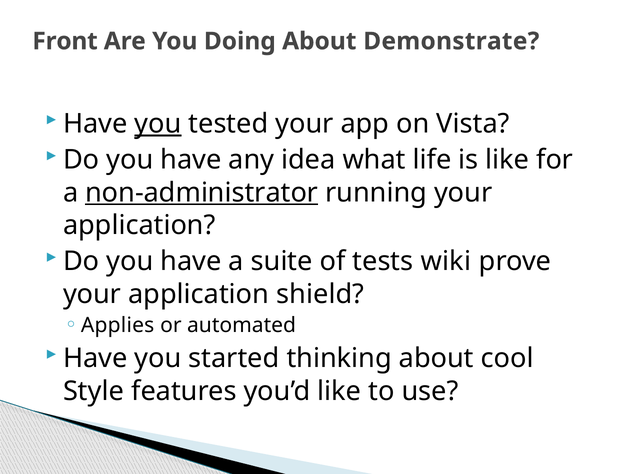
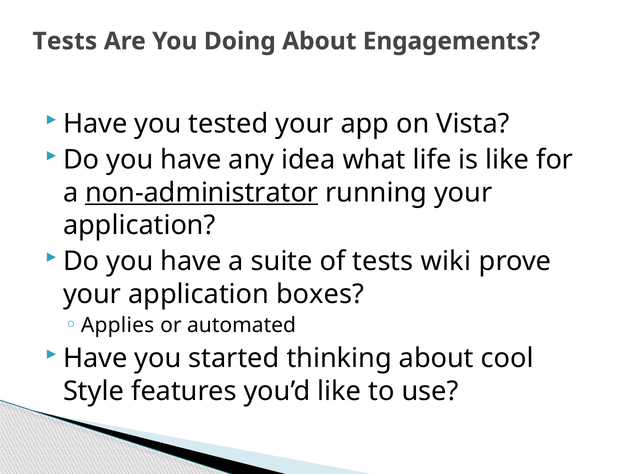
Front at (65, 41): Front -> Tests
Demonstrate: Demonstrate -> Engagements
you at (158, 124) underline: present -> none
shield: shield -> boxes
